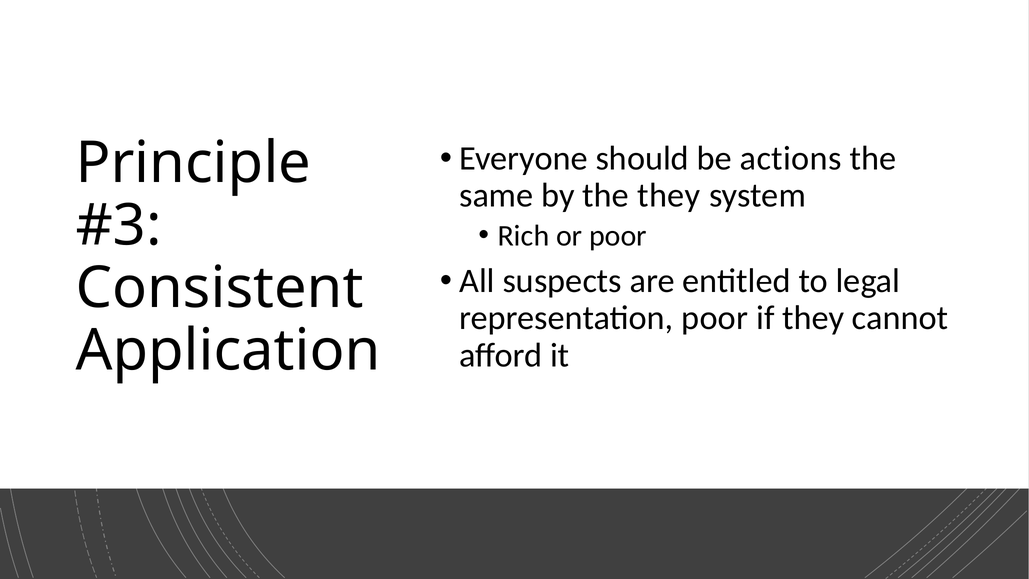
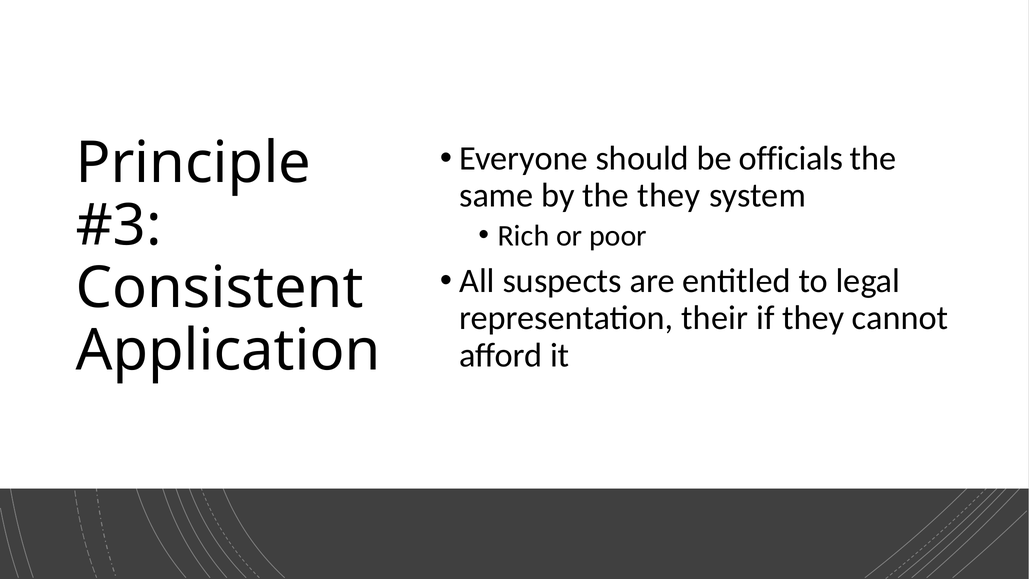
actions: actions -> officials
representation poor: poor -> their
